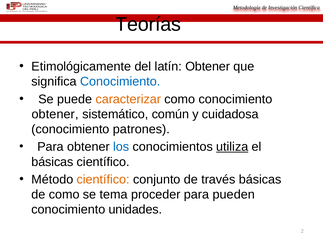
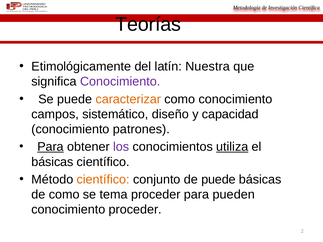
latín Obtener: Obtener -> Nuestra
Conocimiento at (120, 82) colour: blue -> purple
obtener at (55, 114): obtener -> campos
común: común -> diseño
cuidadosa: cuidadosa -> capacidad
Para at (50, 147) underline: none -> present
los colour: blue -> purple
de través: través -> puede
conocimiento unidades: unidades -> proceder
